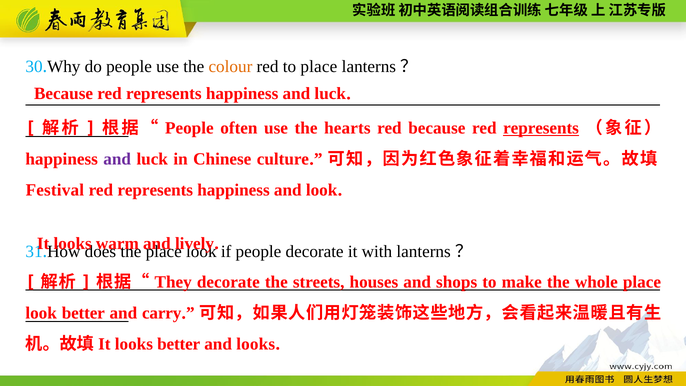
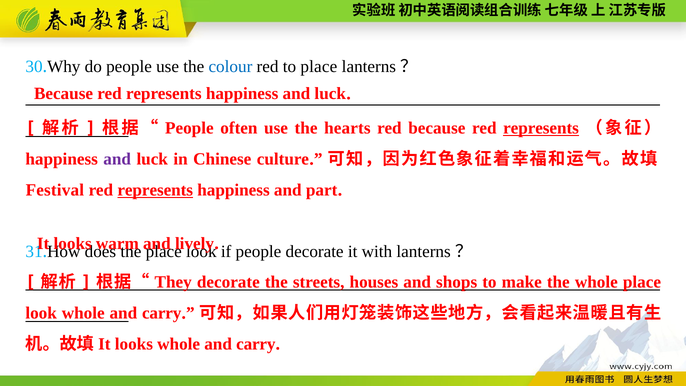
colour colour: orange -> blue
represents at (155, 190) underline: none -> present
and look: look -> part
look better: better -> whole
looks better: better -> whole
looks at (256, 344): looks -> carry
